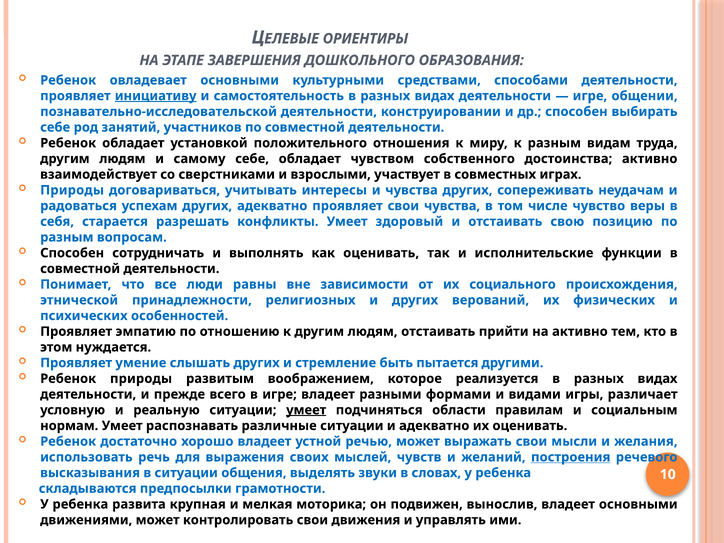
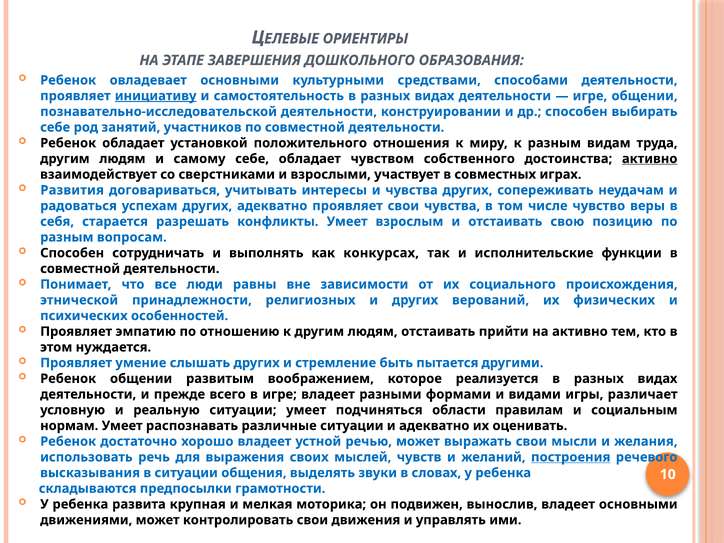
активно at (650, 159) underline: none -> present
Природы at (72, 190): Природы -> Развития
здоровый: здоровый -> взрослым
как оценивать: оценивать -> конкурсах
Ребенок природы: природы -> общении
умеет at (306, 410) underline: present -> none
